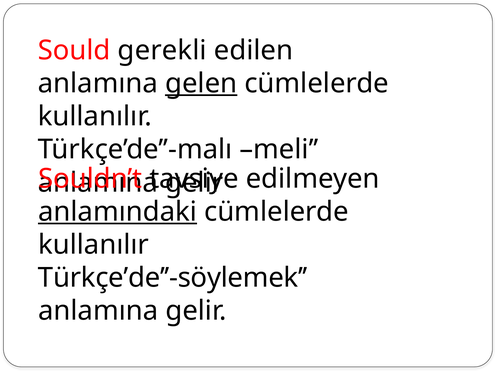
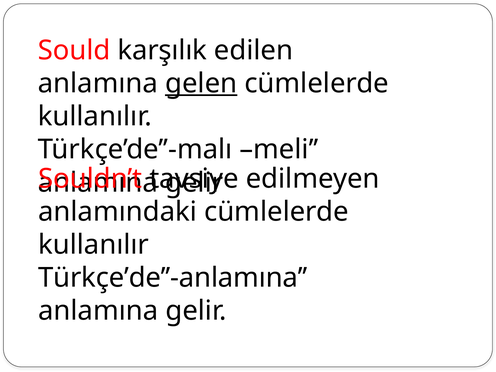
gerekli: gerekli -> karşılık
anlamındaki underline: present -> none
Türkçe’de’’-söylemek: Türkçe’de’’-söylemek -> Türkçe’de’’-anlamına
